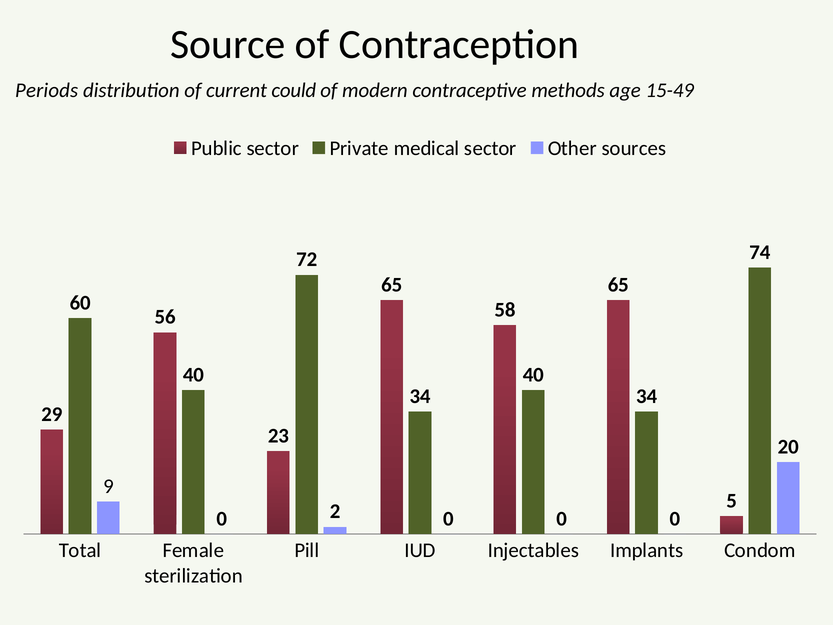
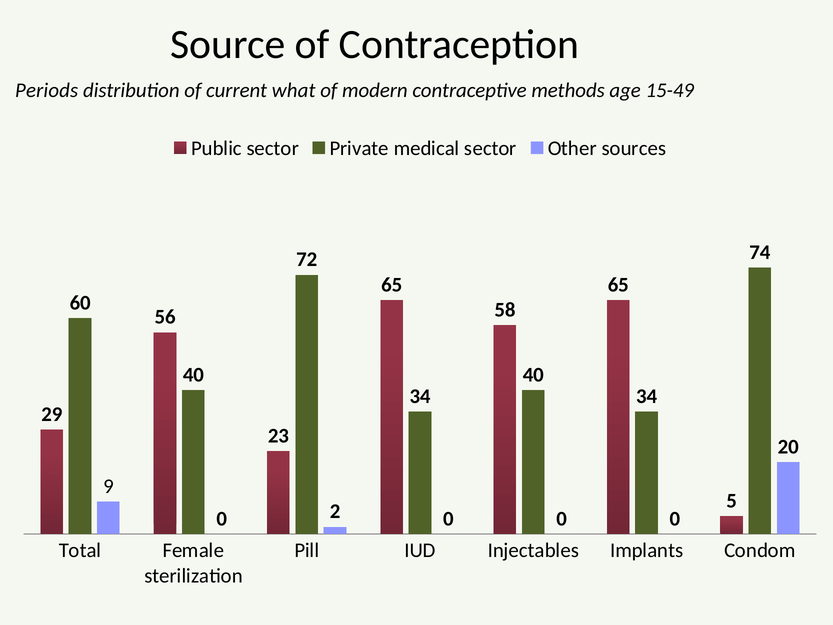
could: could -> what
